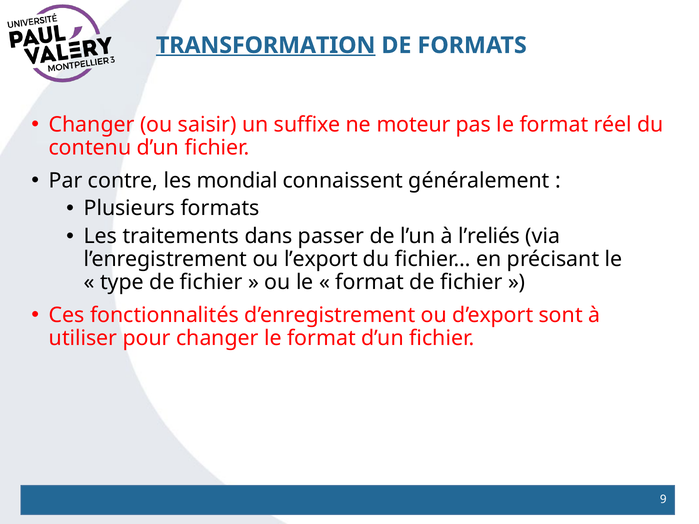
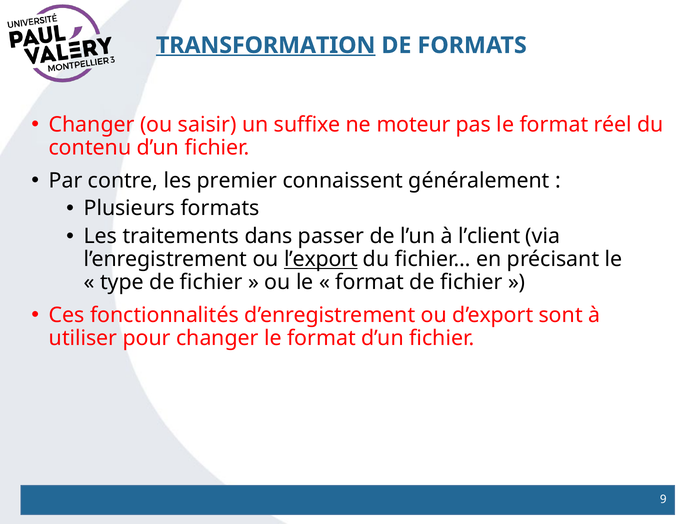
mondial: mondial -> premier
l’reliés: l’reliés -> l’client
l’export underline: none -> present
